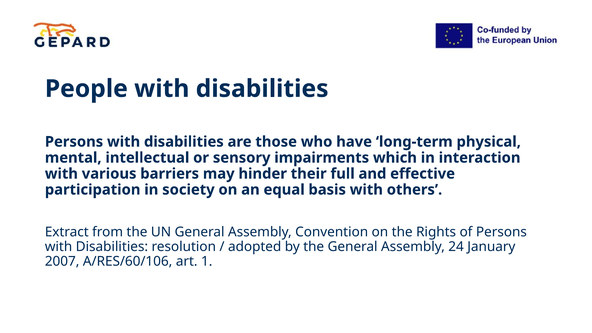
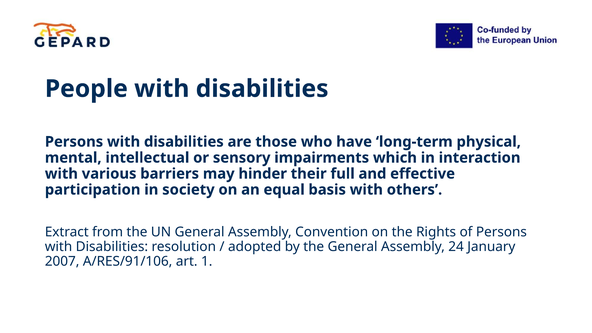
A/RES/60/106: A/RES/60/106 -> A/RES/91/106
